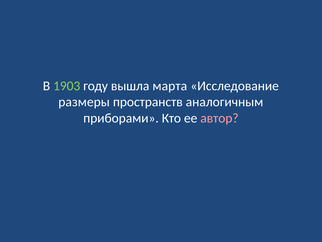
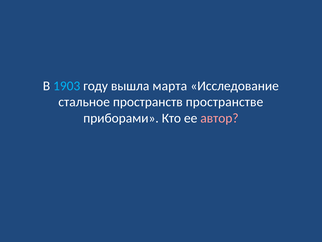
1903 colour: light green -> light blue
размеры: размеры -> стальное
аналогичным: аналогичным -> пространстве
